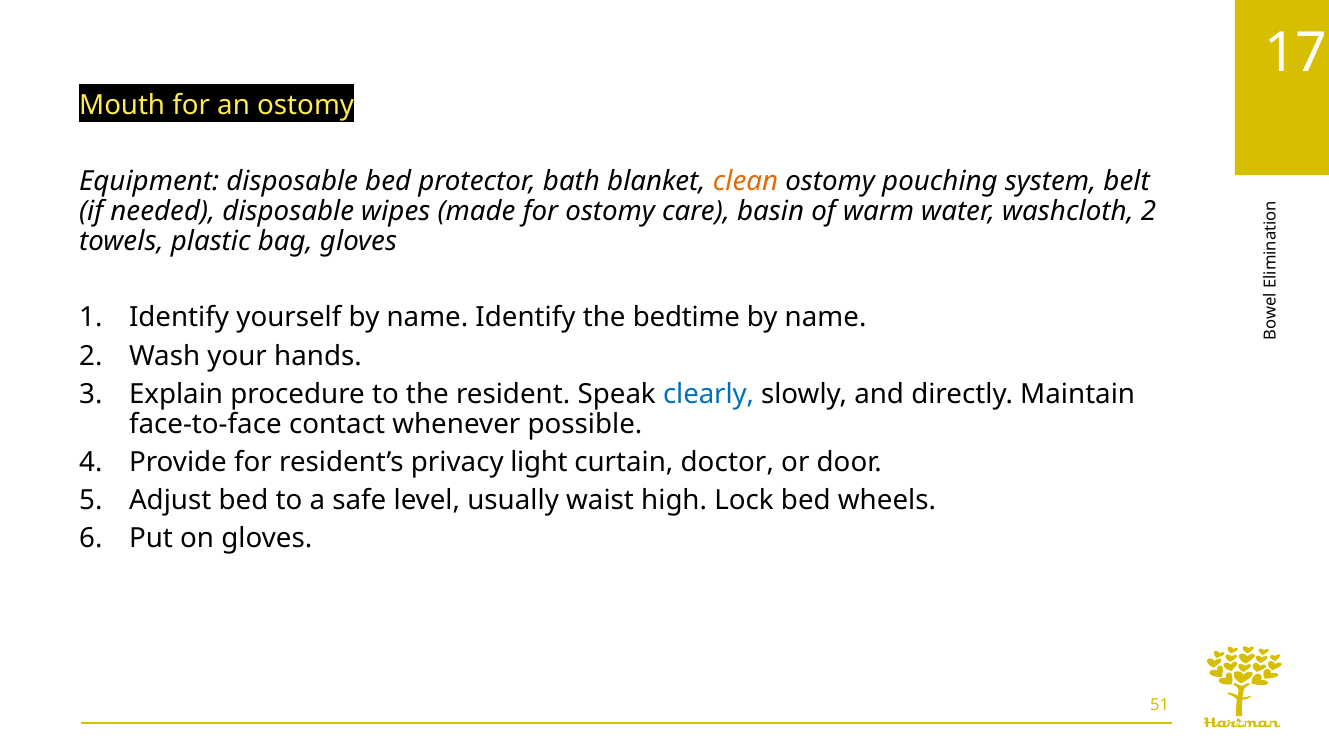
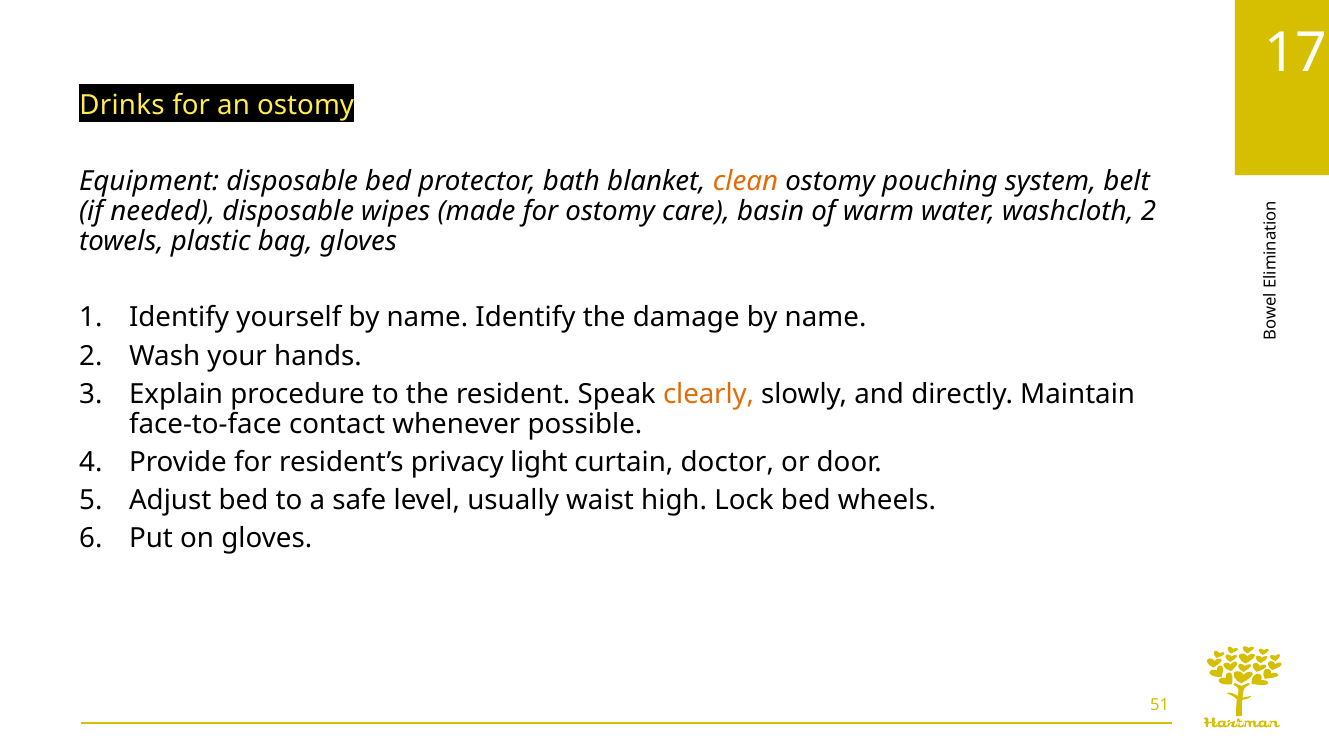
Mouth: Mouth -> Drinks
bedtime: bedtime -> damage
clearly colour: blue -> orange
